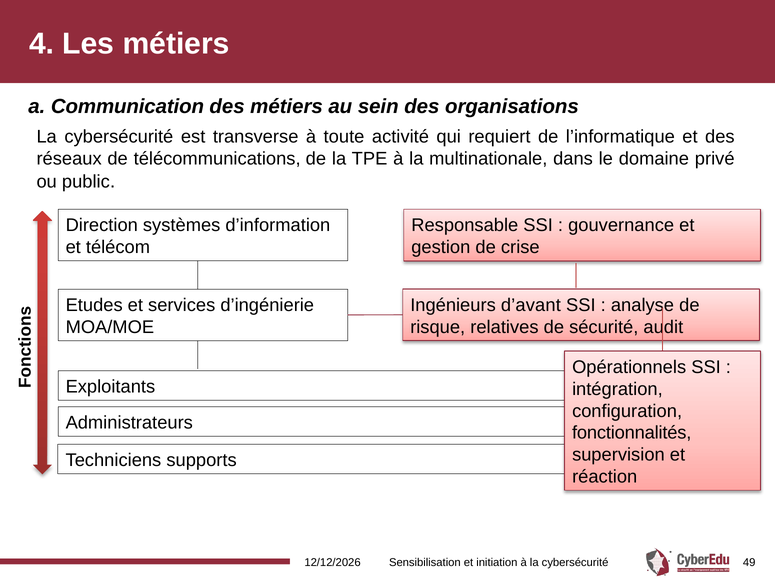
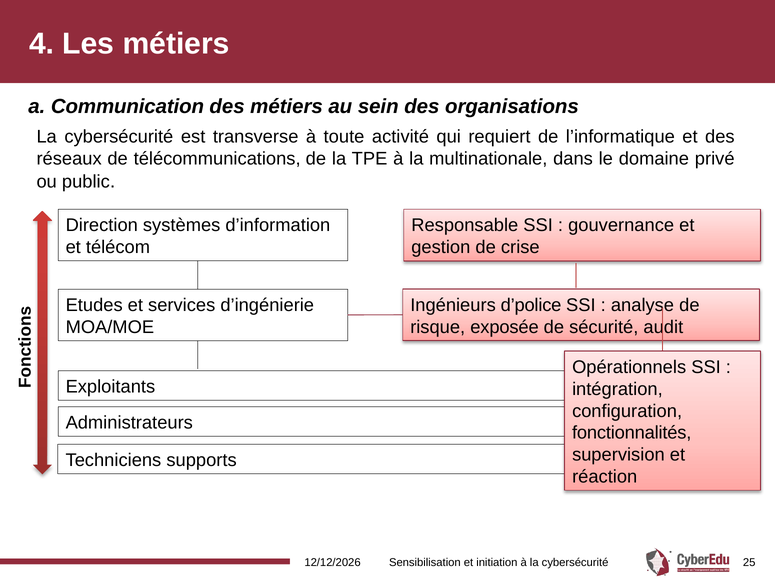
d’avant: d’avant -> d’police
relatives: relatives -> exposée
49: 49 -> 25
